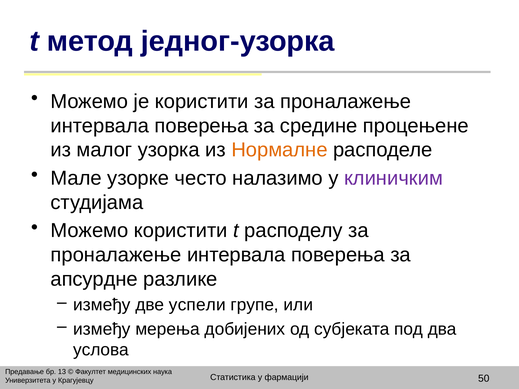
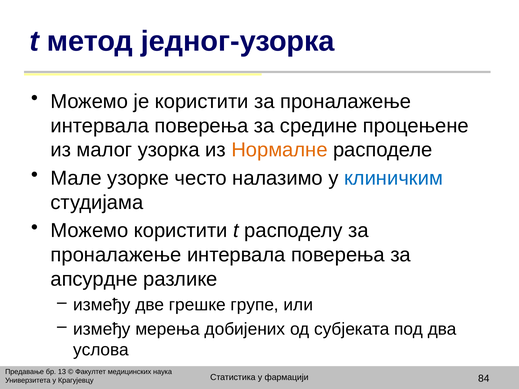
клиничким colour: purple -> blue
успели: успели -> грешке
50: 50 -> 84
